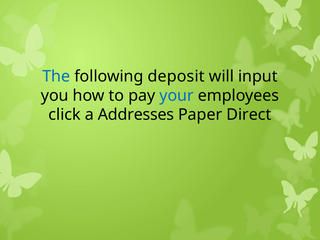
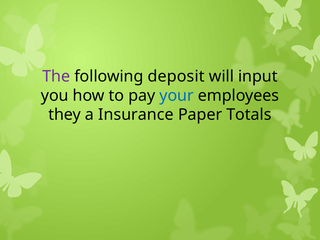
The colour: blue -> purple
click: click -> they
Addresses: Addresses -> Insurance
Direct: Direct -> Totals
